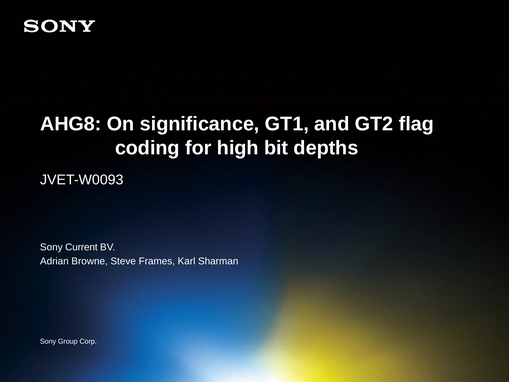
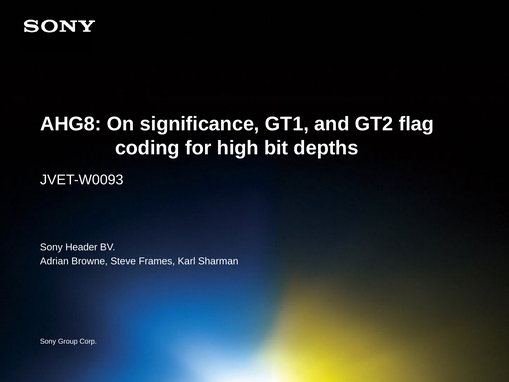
Current: Current -> Header
